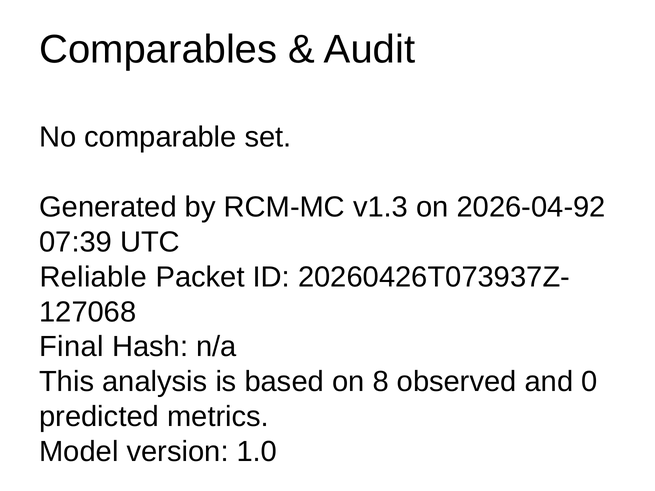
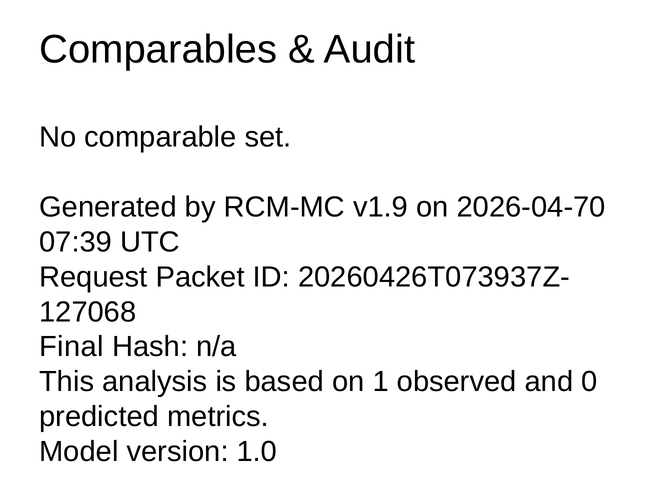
v1.3: v1.3 -> v1.9
2026-04-92: 2026-04-92 -> 2026-04-70
Reliable: Reliable -> Request
8: 8 -> 1
